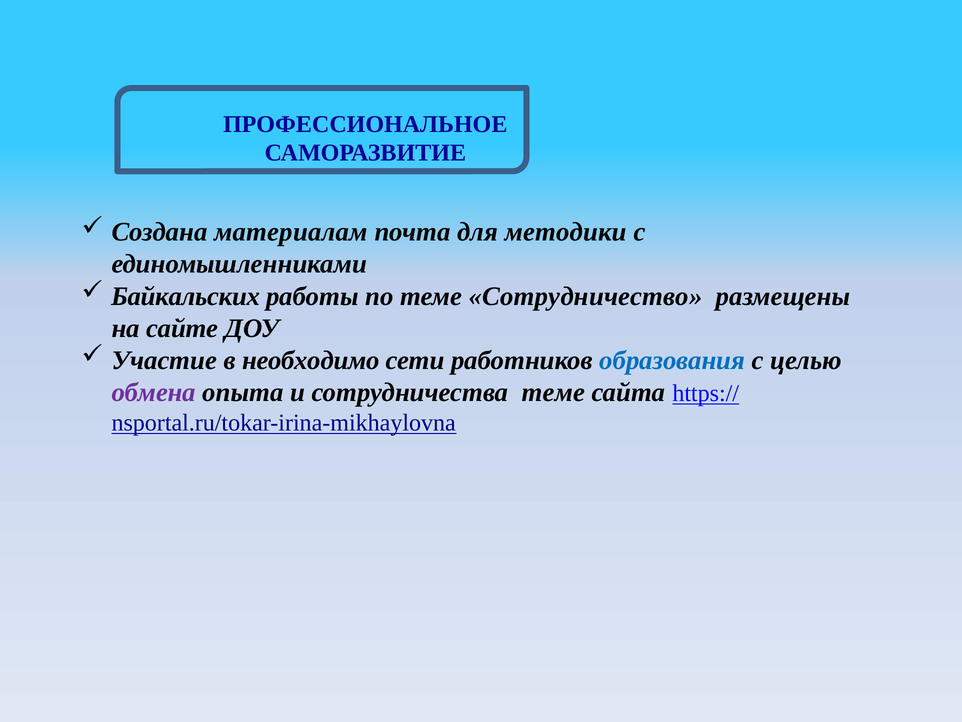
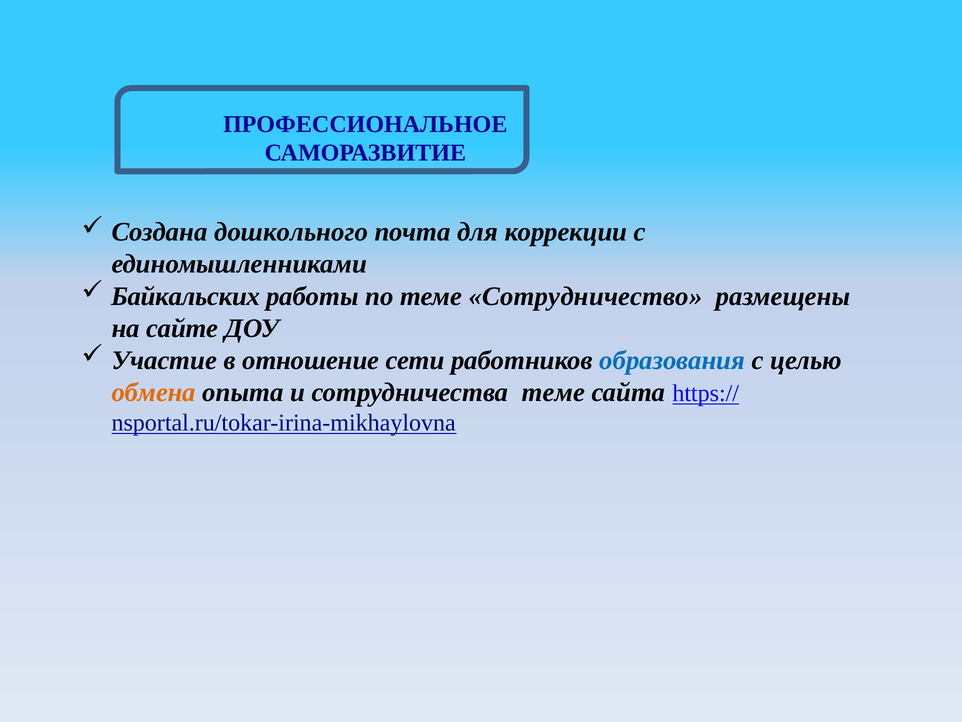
материалам: материалам -> дошкольного
методики: методики -> коррекции
необходимо: необходимо -> отношение
обмена colour: purple -> orange
